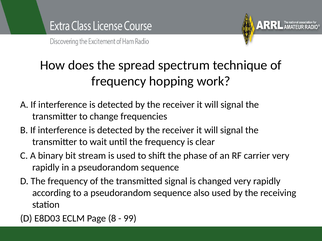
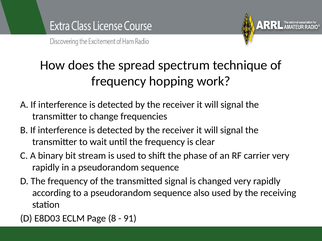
99: 99 -> 91
